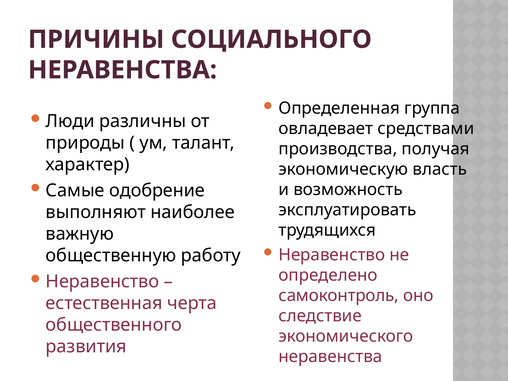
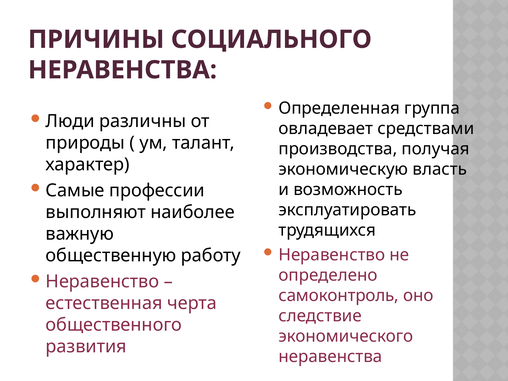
одобрение: одобрение -> профессии
